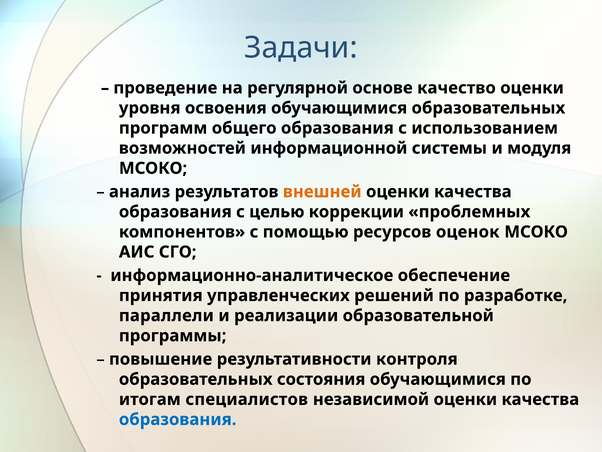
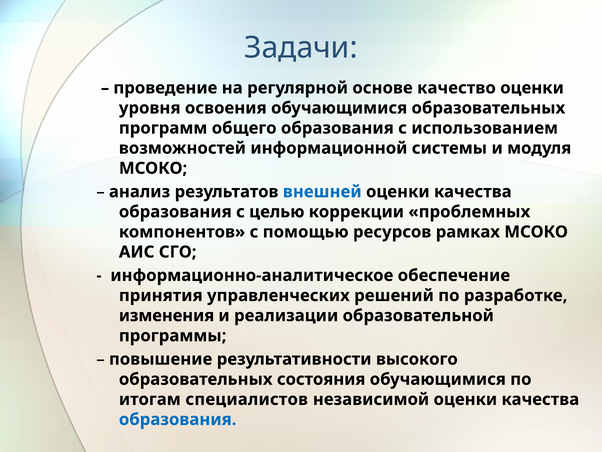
внешней colour: orange -> blue
оценок: оценок -> рамках
параллели: параллели -> изменения
контроля: контроля -> высокого
